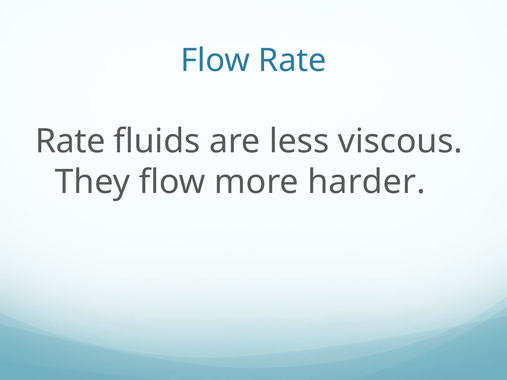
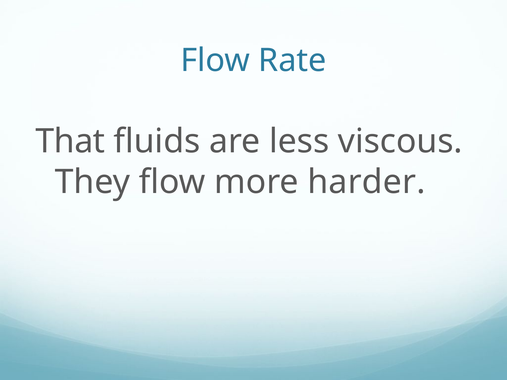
Rate at (70, 142): Rate -> That
